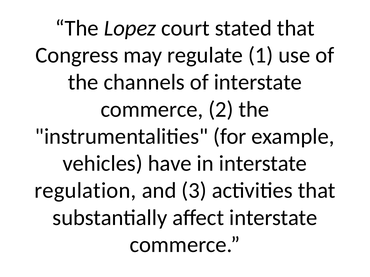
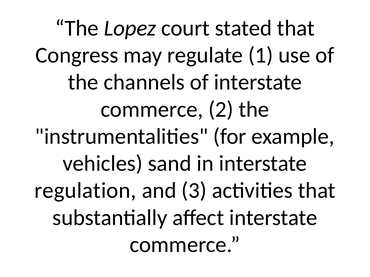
have: have -> sand
